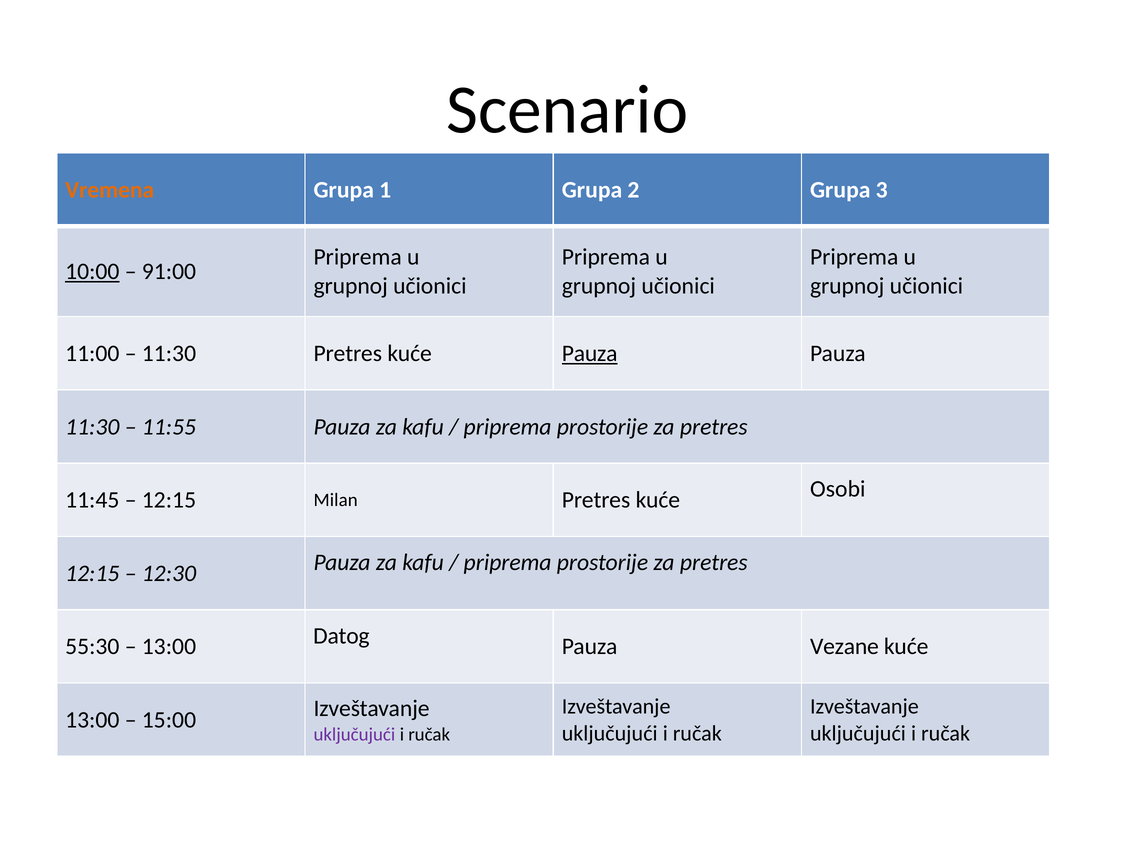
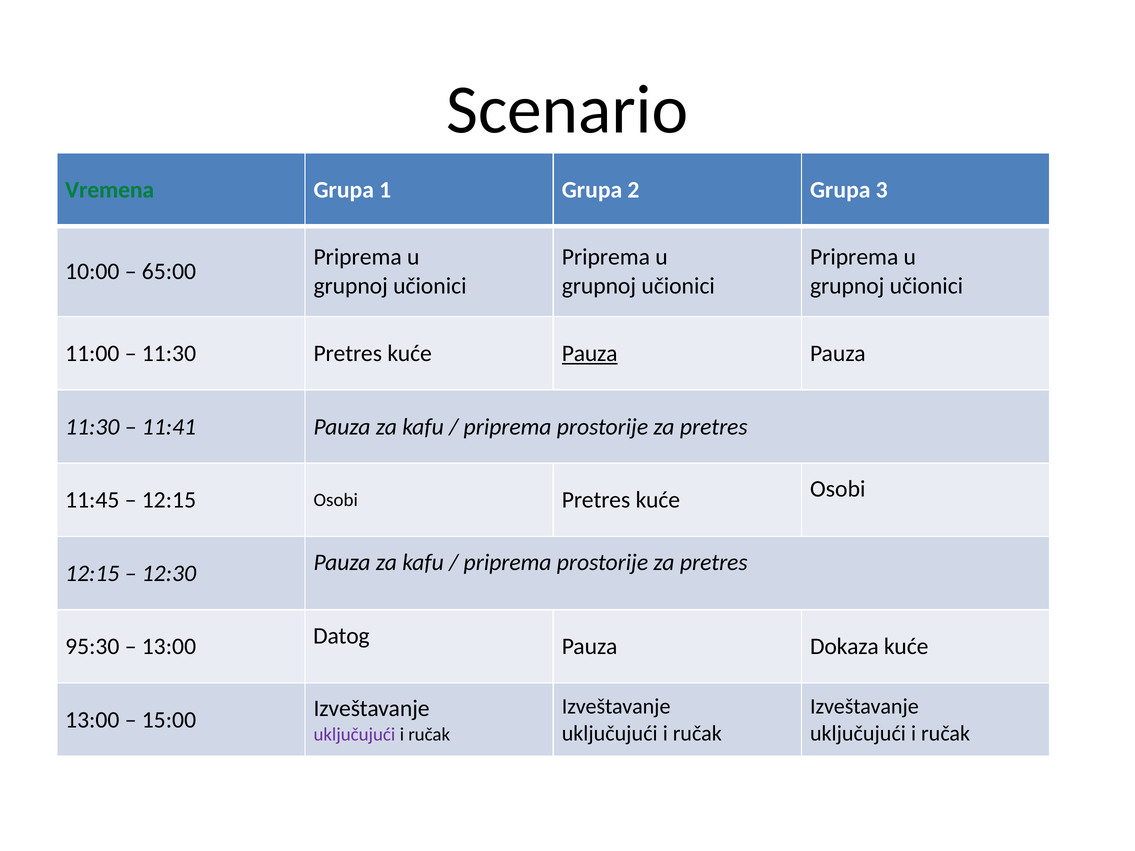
Vremena colour: orange -> green
10:00 underline: present -> none
91:00: 91:00 -> 65:00
11:55: 11:55 -> 11:41
12:15 Milan: Milan -> Osobi
55:30: 55:30 -> 95:30
Vezane: Vezane -> Dokaza
